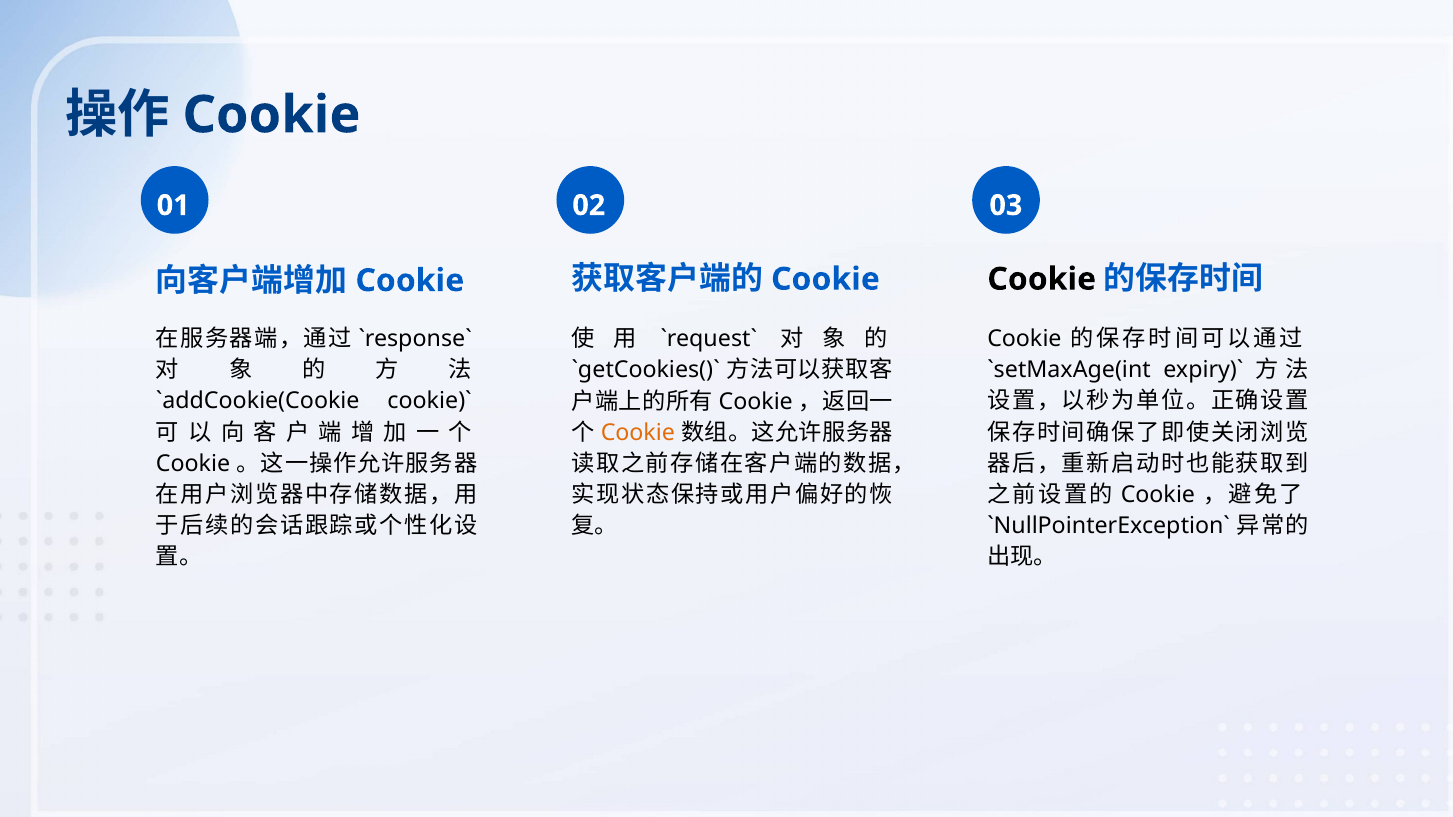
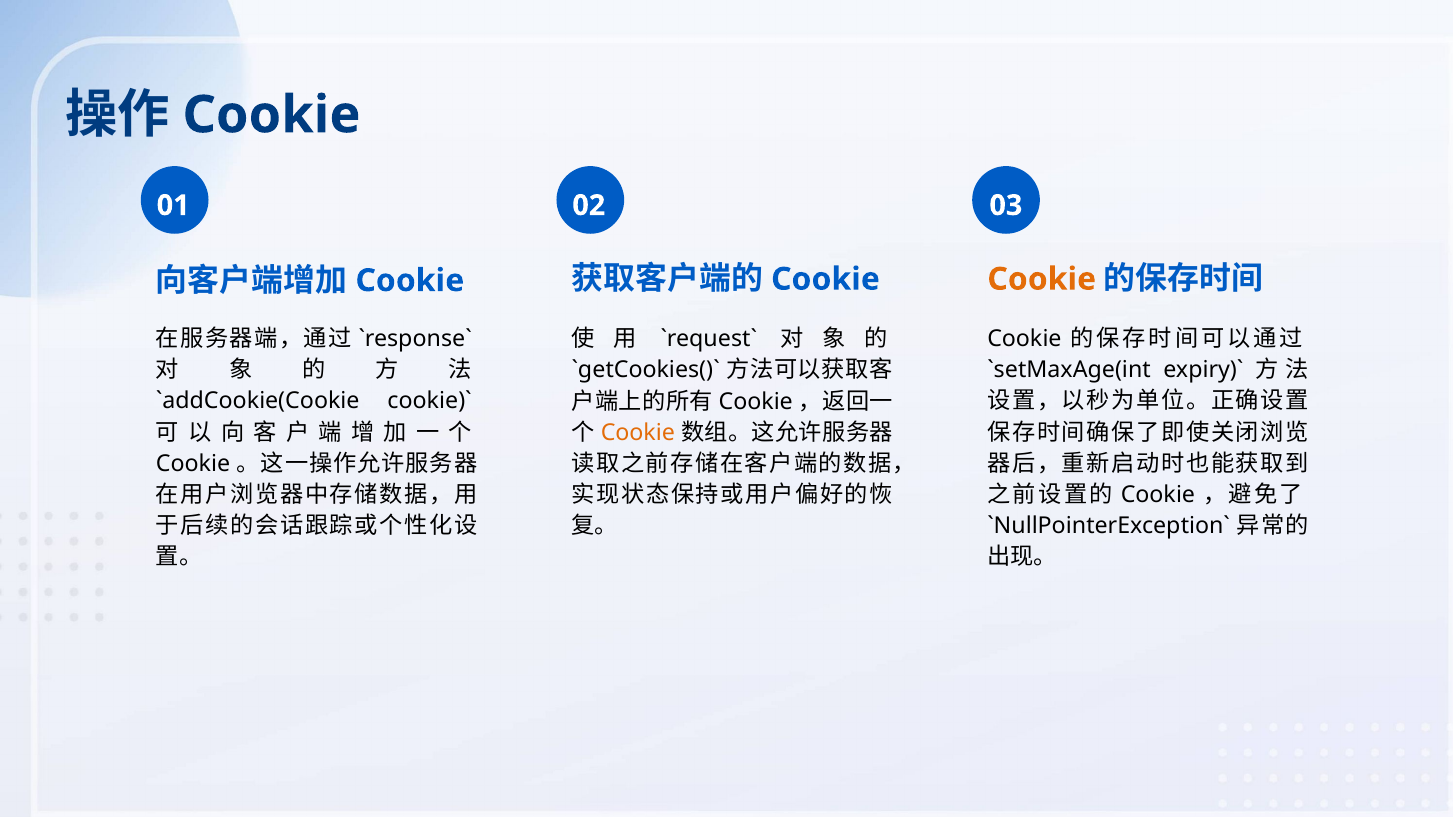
Cookie at (1042, 279) colour: black -> orange
